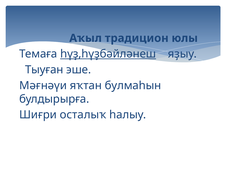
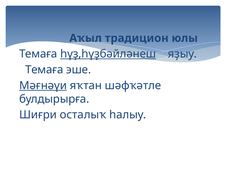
Тыуған at (44, 70): Тыуған -> Темаға
Мәғнәүи underline: none -> present
булмаһын: булмаһын -> шәфҡәтле
